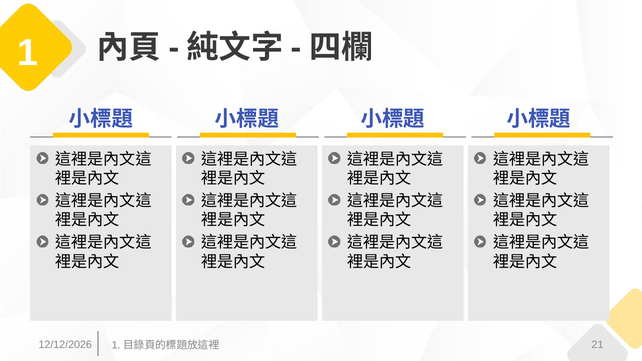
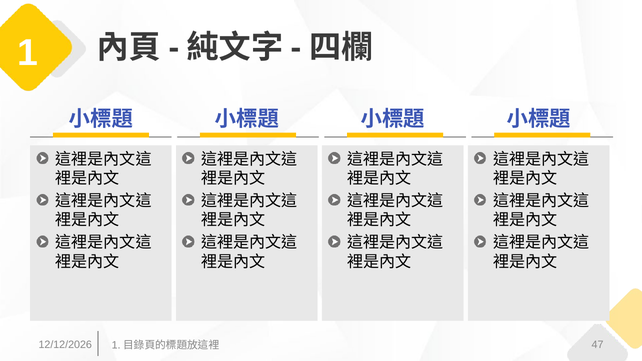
21: 21 -> 47
